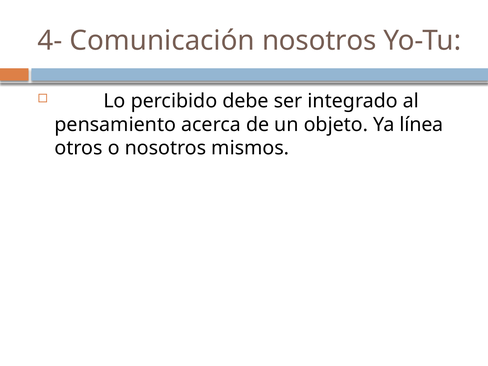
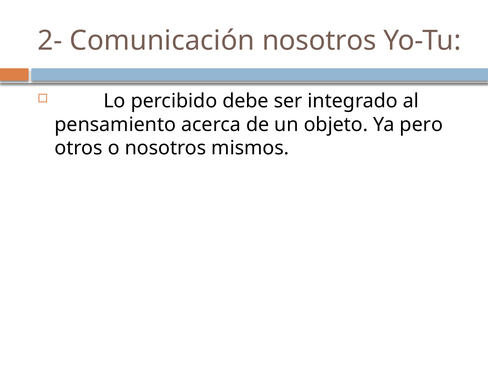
4-: 4- -> 2-
línea: línea -> pero
